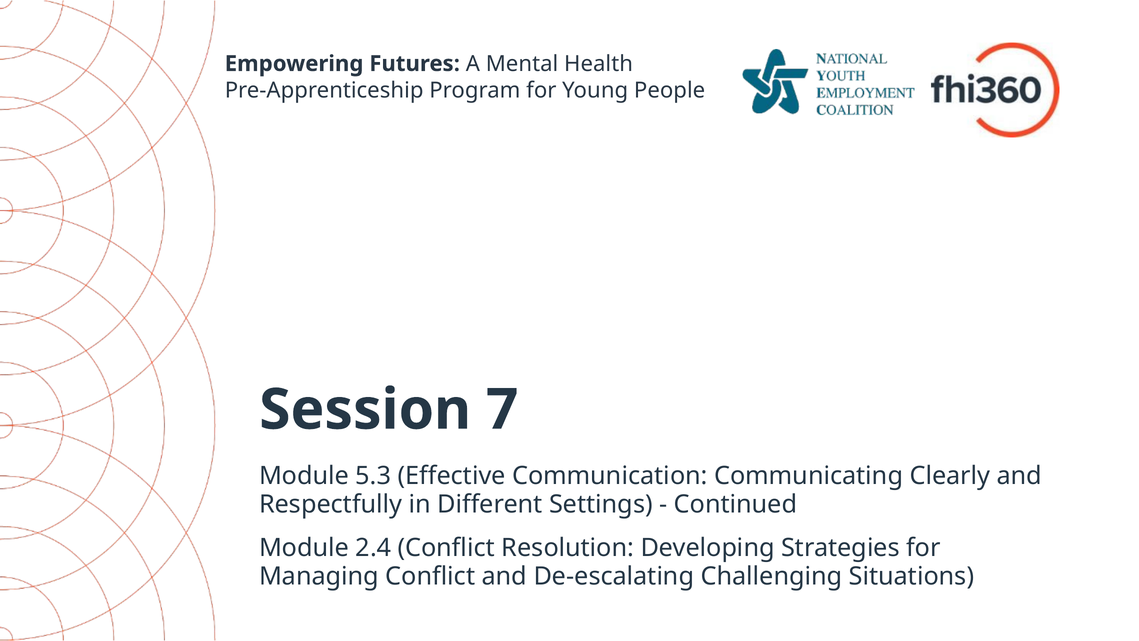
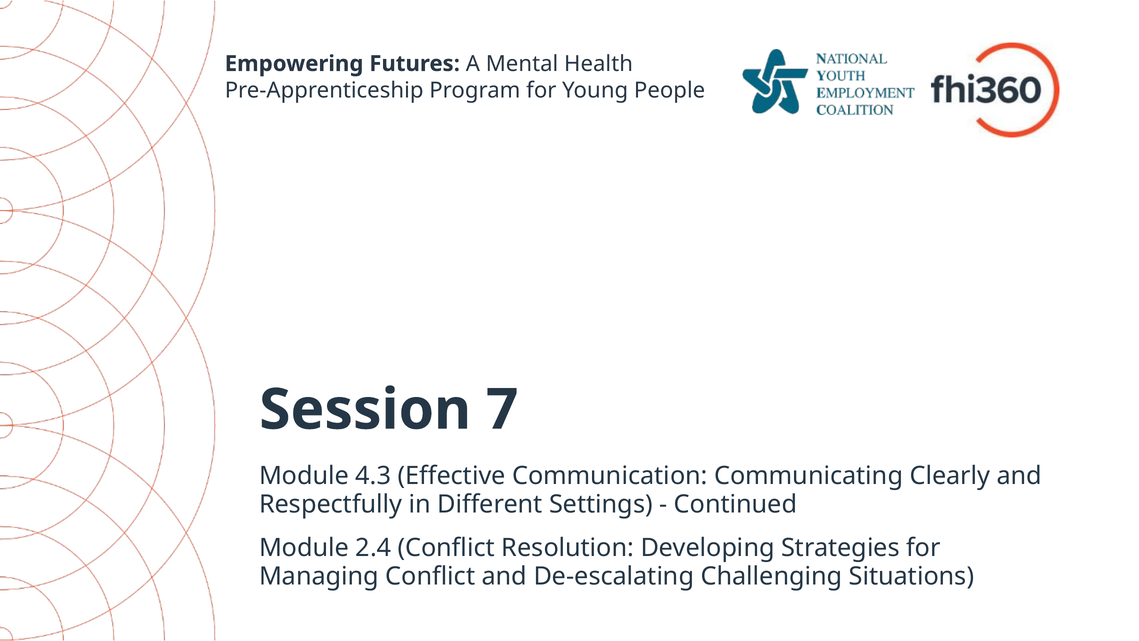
5.3: 5.3 -> 4.3
